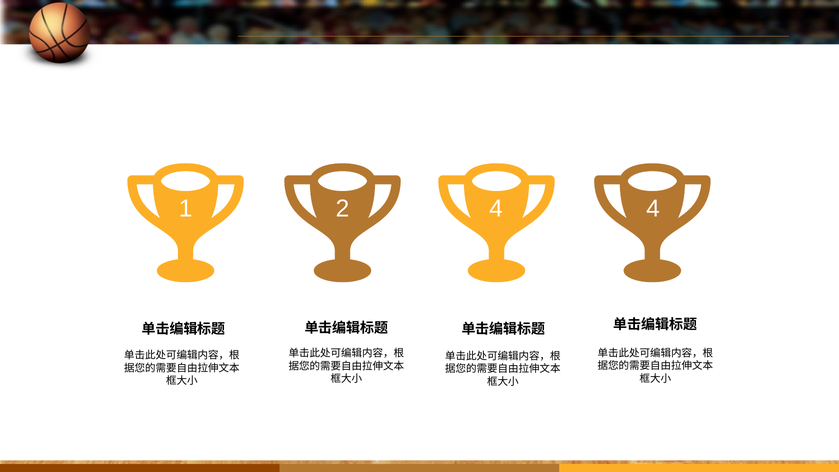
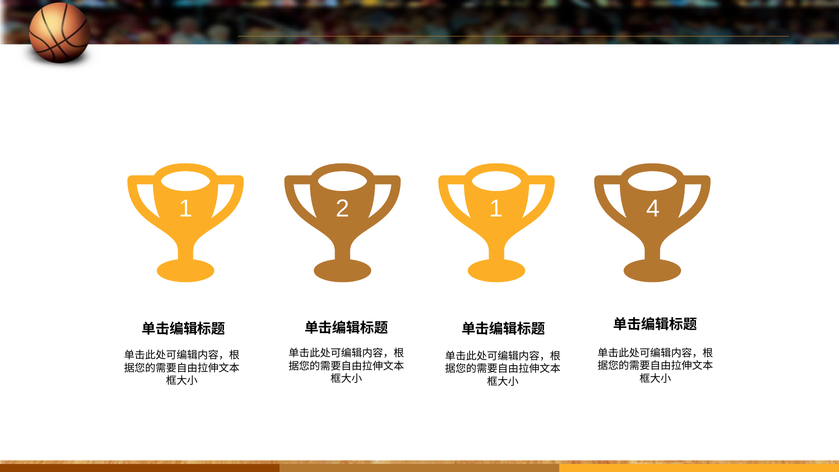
2 4: 4 -> 1
